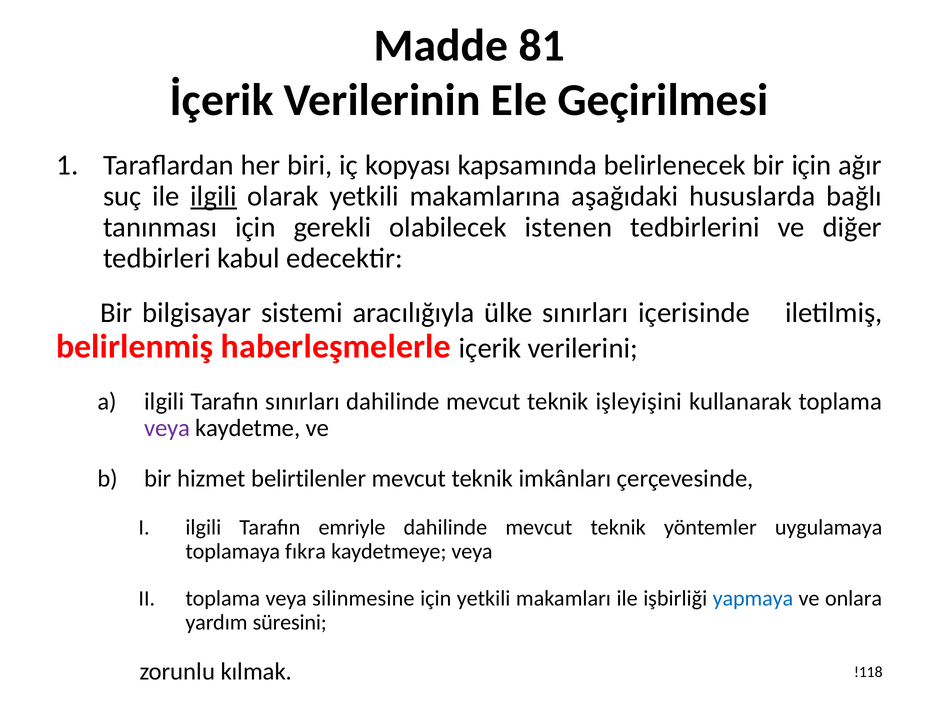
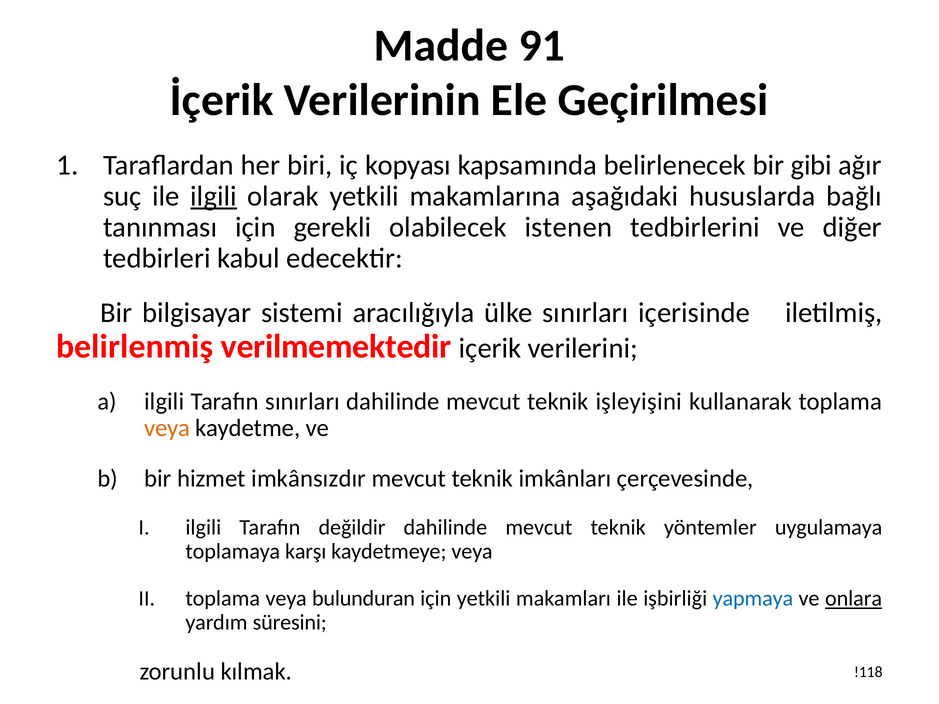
81: 81 -> 91
bir için: için -> gibi
haberleşmelerle: haberleşmelerle -> verilmemektedir
veya at (167, 428) colour: purple -> orange
belirtilenler: belirtilenler -> imkânsızdır
emriyle: emriyle -> değildir
fıkra: fıkra -> karşı
silinmesine: silinmesine -> bulunduran
onlara underline: none -> present
